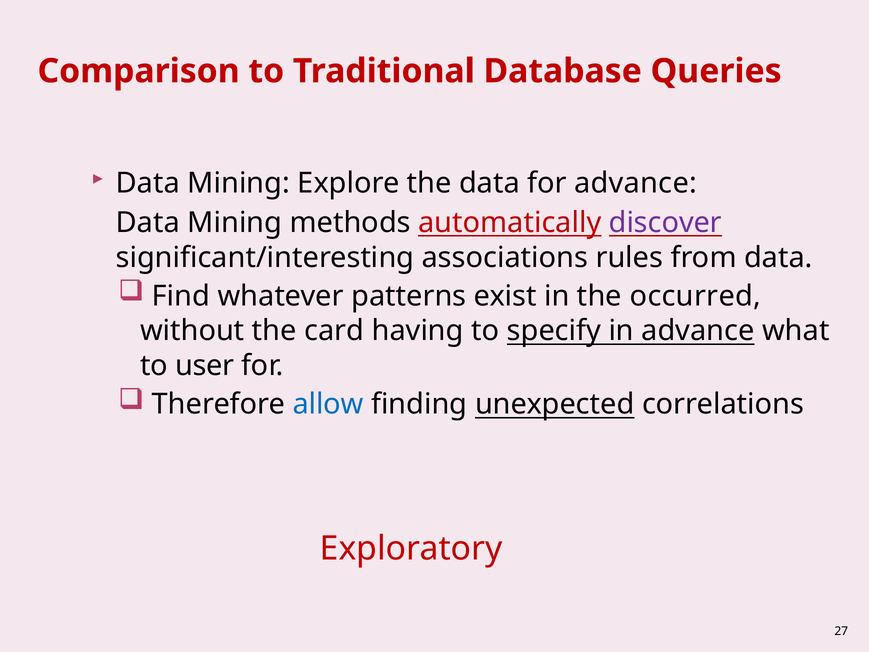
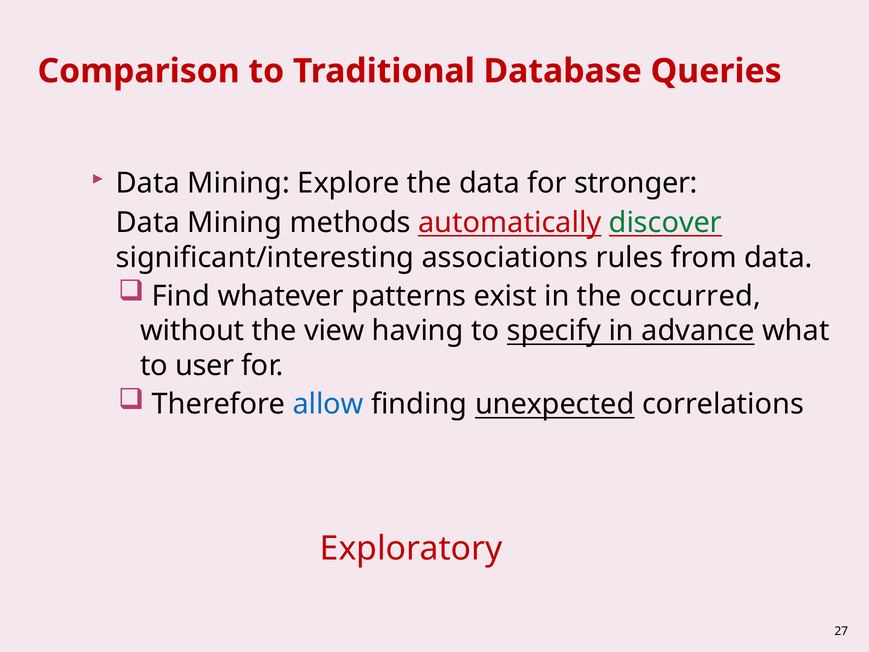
for advance: advance -> stronger
discover colour: purple -> green
card: card -> view
